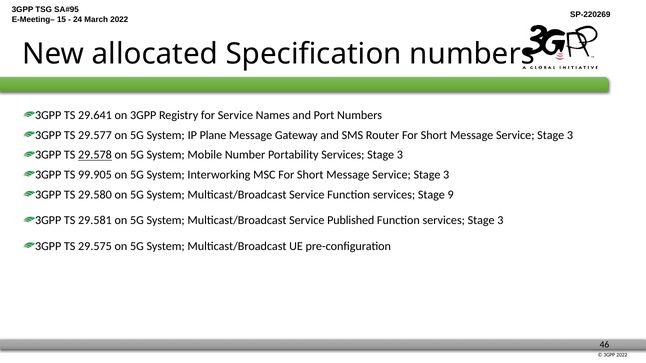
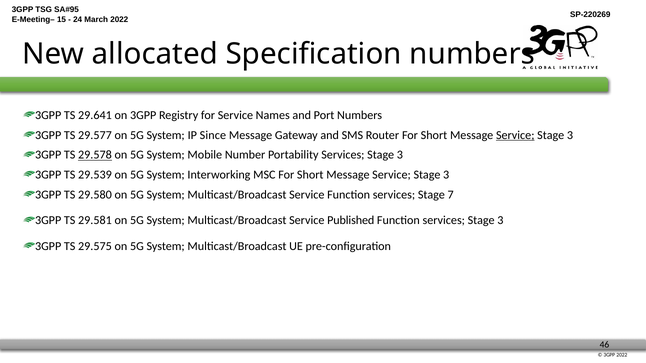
Plane: Plane -> Since
Service at (515, 135) underline: none -> present
99.905: 99.905 -> 29.539
9: 9 -> 7
